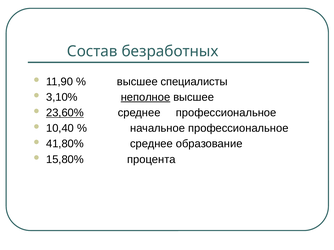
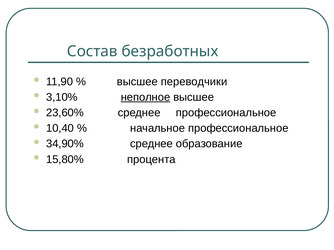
специалисты: специалисты -> переводчики
23,60% underline: present -> none
41,80%: 41,80% -> 34,90%
